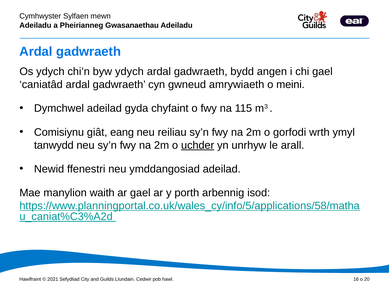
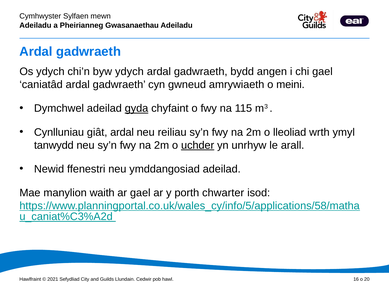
gyda underline: none -> present
Comisiynu: Comisiynu -> Cynlluniau
giât eang: eang -> ardal
gorfodi: gorfodi -> lleoliad
arbennig: arbennig -> chwarter
